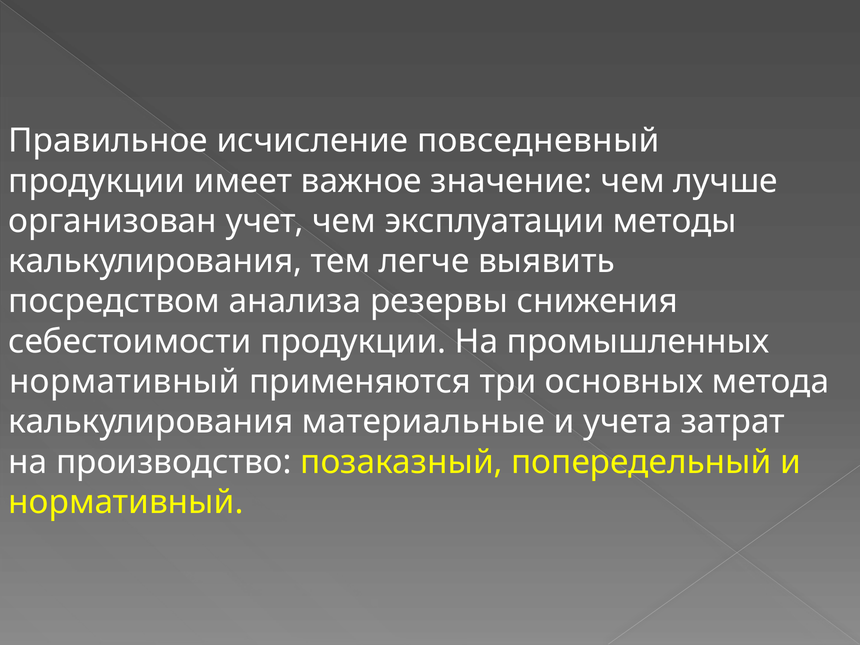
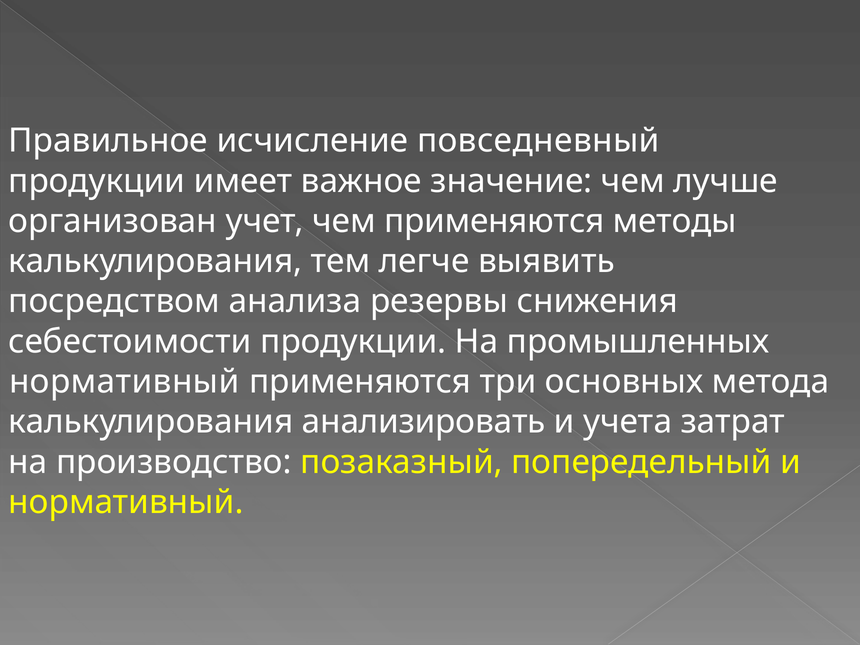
чем эксплуатации: эксплуатации -> применяются
материальные: материальные -> анализировать
